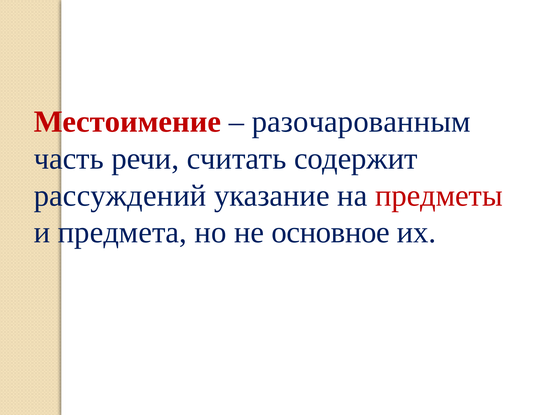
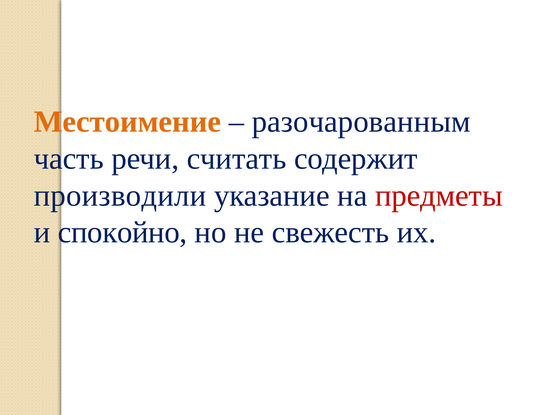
Местоимение colour: red -> orange
рассуждений: рассуждений -> производили
предмета: предмета -> спокойно
основное: основное -> свежесть
